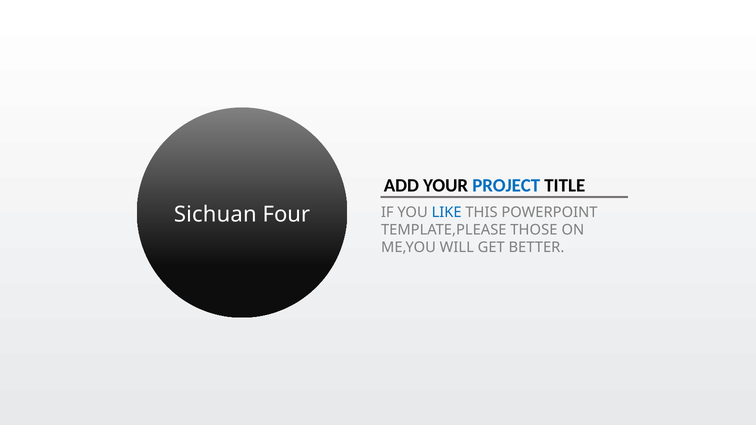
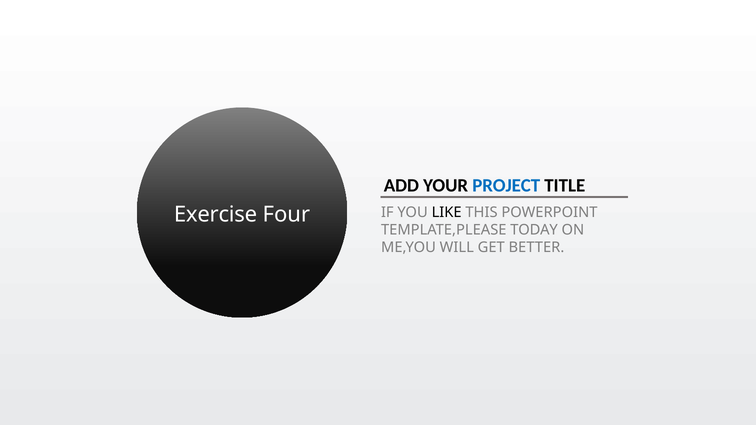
LIKE colour: blue -> black
Sichuan: Sichuan -> Exercise
THOSE: THOSE -> TODAY
